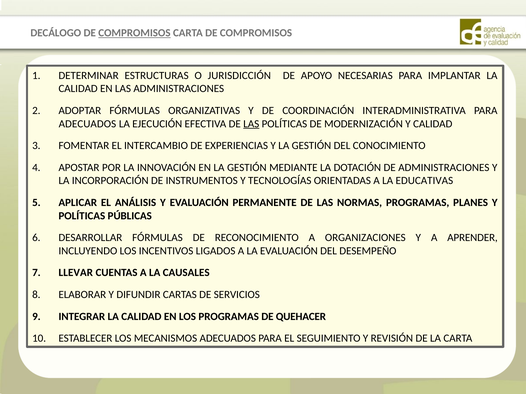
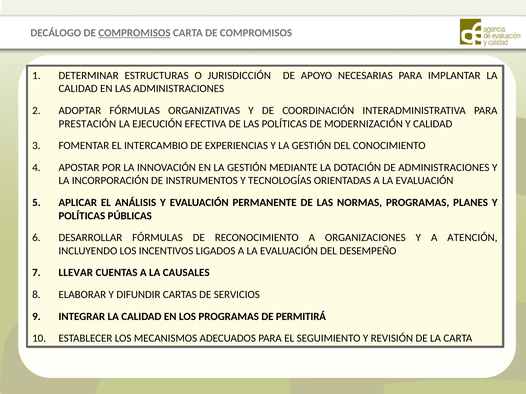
ADECUADOS at (87, 124): ADECUADOS -> PRESTACIÓN
LAS at (251, 124) underline: present -> none
ORIENTADAS A LA EDUCATIVAS: EDUCATIVAS -> EVALUACIÓN
APRENDER: APRENDER -> ATENCIÓN
QUEHACER: QUEHACER -> PERMITIRÁ
